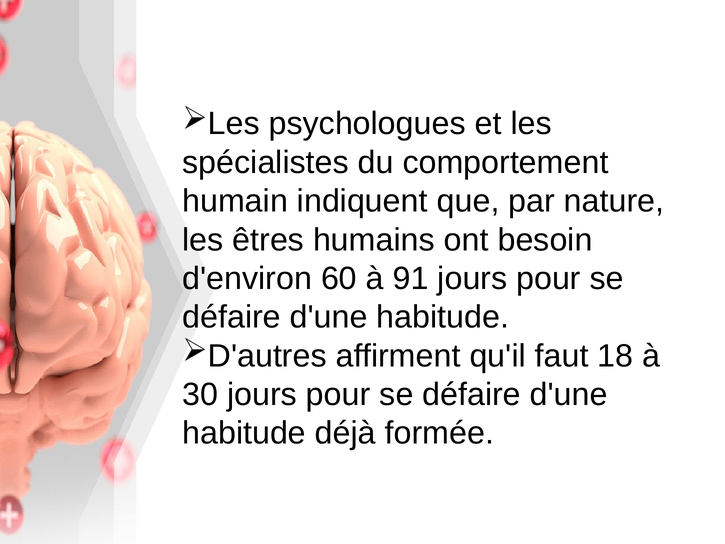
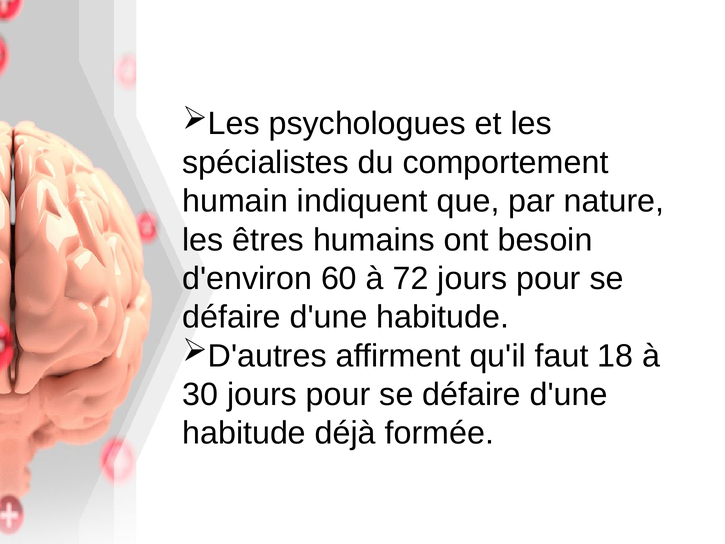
91: 91 -> 72
